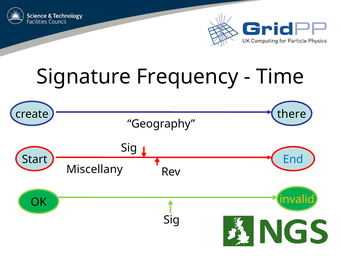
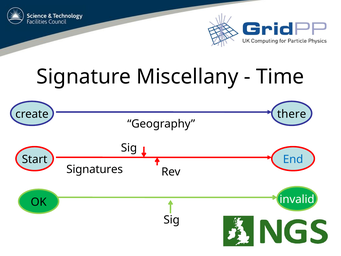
Frequency: Frequency -> Miscellany
Miscellany: Miscellany -> Signatures
invalid colour: yellow -> white
